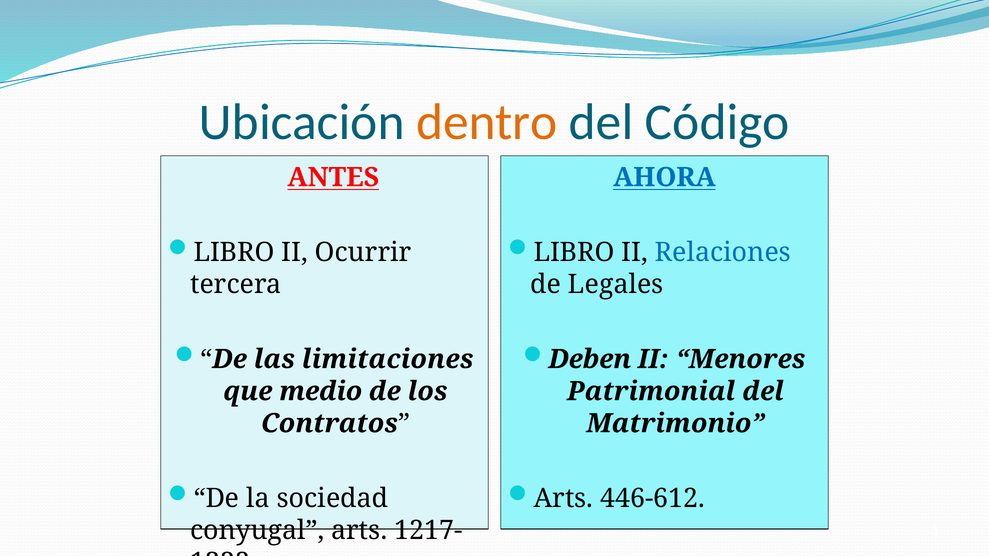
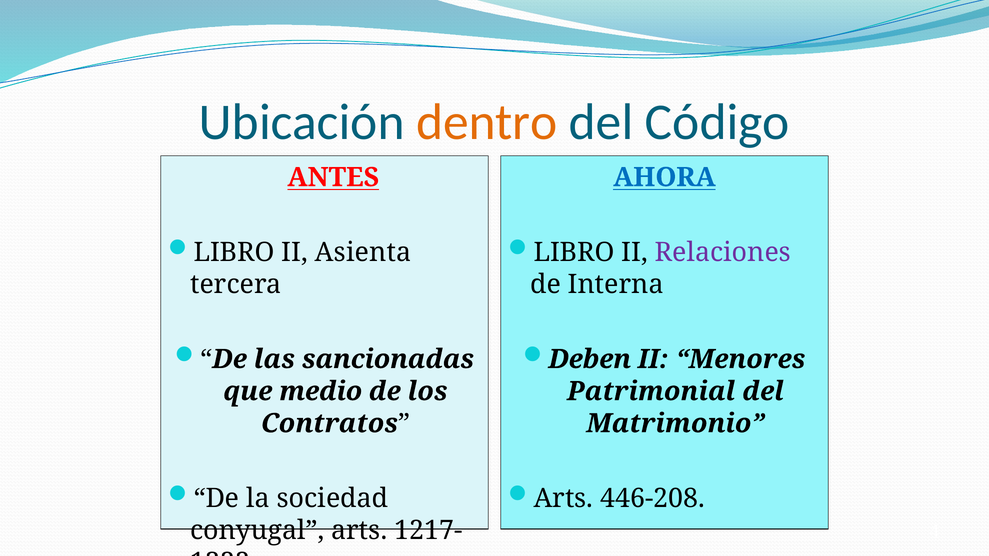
Ocurrir: Ocurrir -> Asienta
Relaciones colour: blue -> purple
Legales: Legales -> Interna
limitaciones: limitaciones -> sancionadas
446-612: 446-612 -> 446-208
